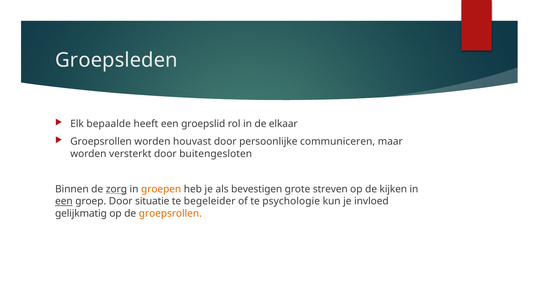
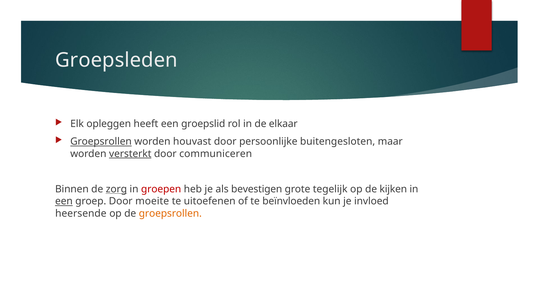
bepaalde: bepaalde -> opleggen
Groepsrollen at (101, 142) underline: none -> present
communiceren: communiceren -> buitengesloten
versterkt underline: none -> present
buitengesloten: buitengesloten -> communiceren
groepen colour: orange -> red
streven: streven -> tegelijk
situatie: situatie -> moeite
begeleider: begeleider -> uitoefenen
psychologie: psychologie -> beïnvloeden
gelijkmatig: gelijkmatig -> heersende
